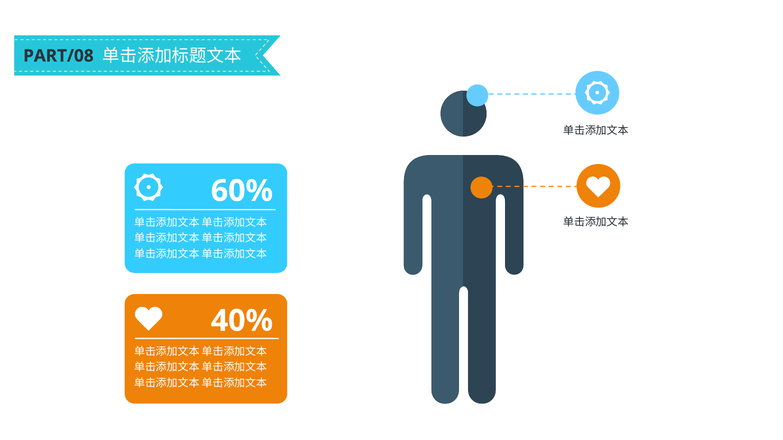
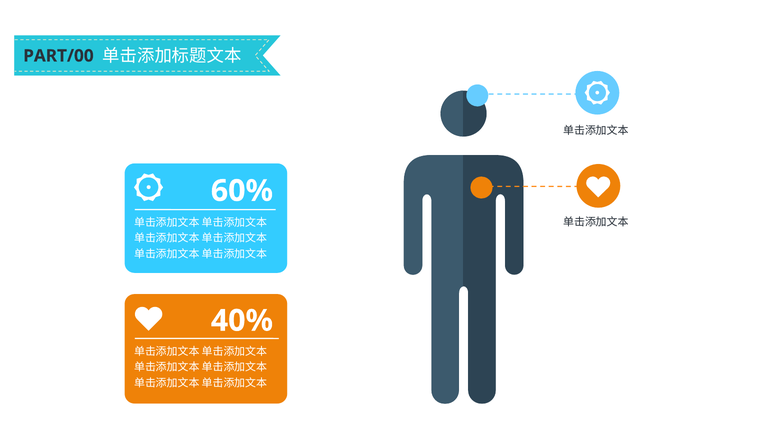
PART/08: PART/08 -> PART/00
